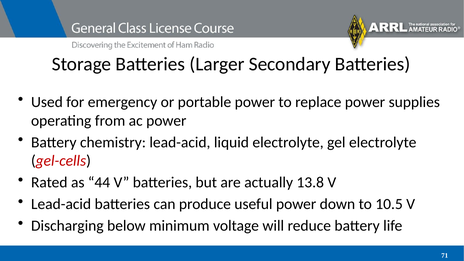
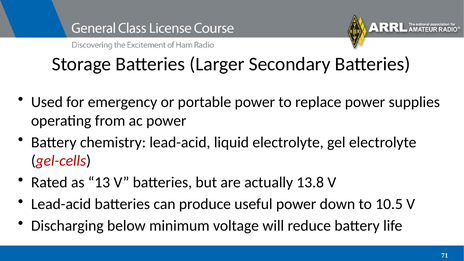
44: 44 -> 13
